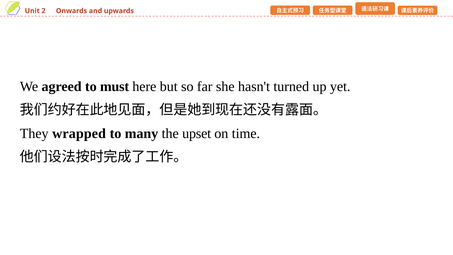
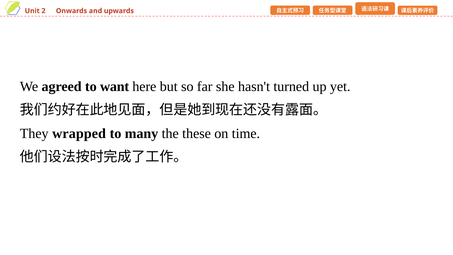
must: must -> want
upset: upset -> these
